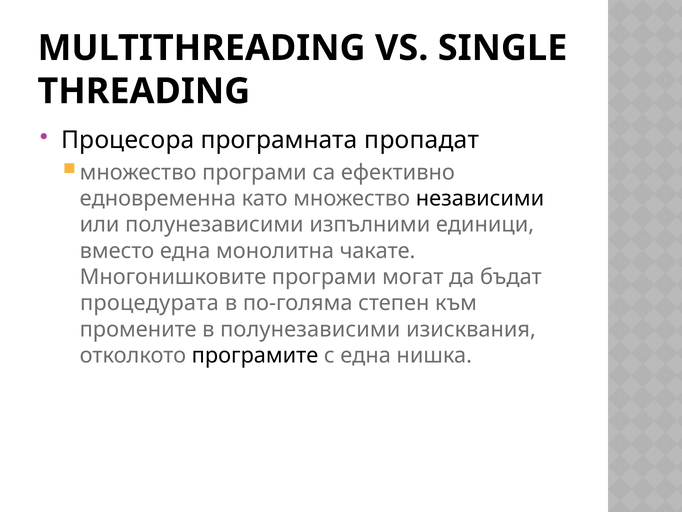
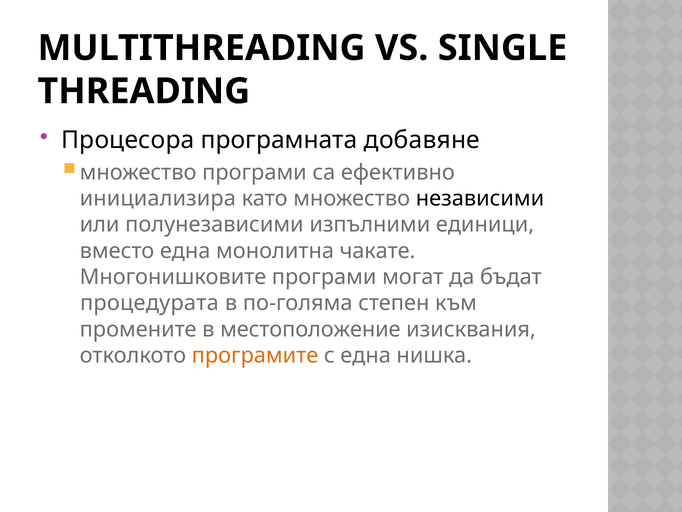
пропадат: пропадат -> добавяне
едновременна: едновременна -> инициализира
в полунезависими: полунезависими -> местоположение
програмите colour: black -> orange
